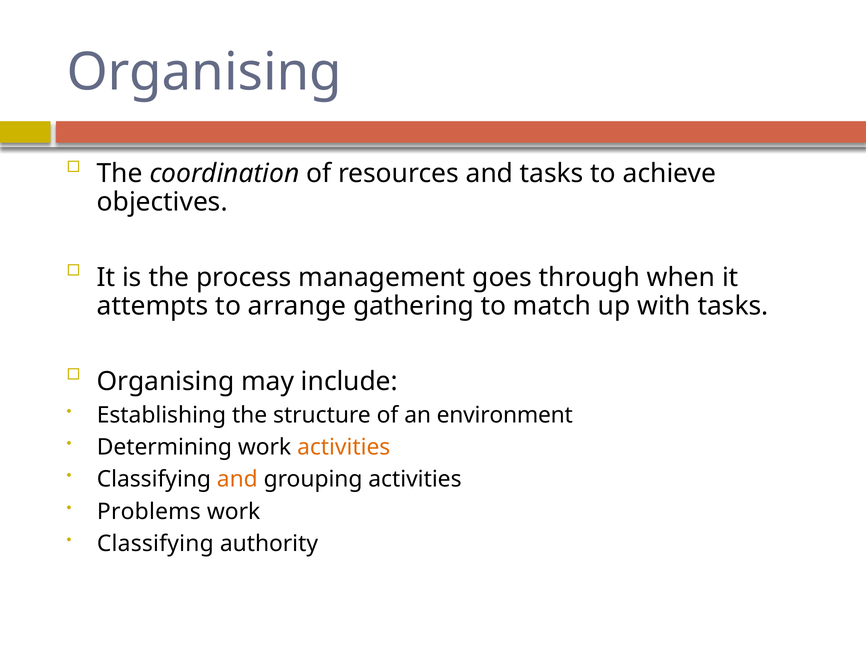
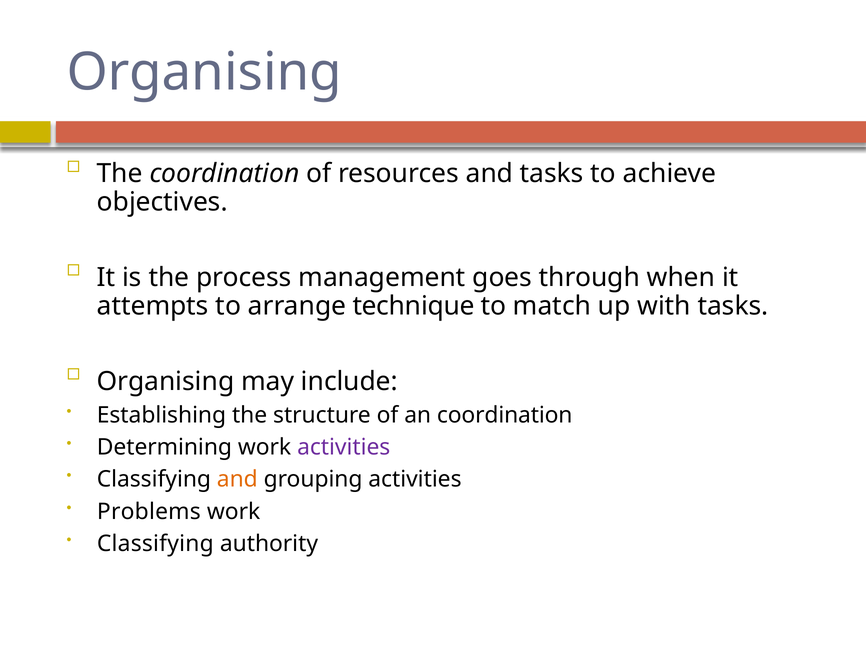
gathering: gathering -> technique
an environment: environment -> coordination
activities at (344, 448) colour: orange -> purple
